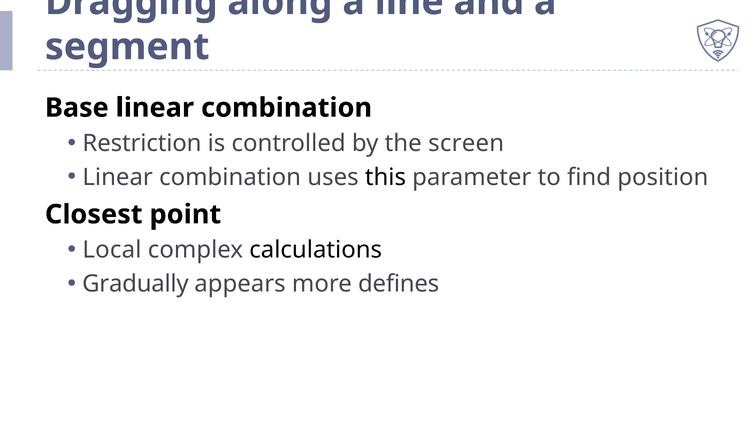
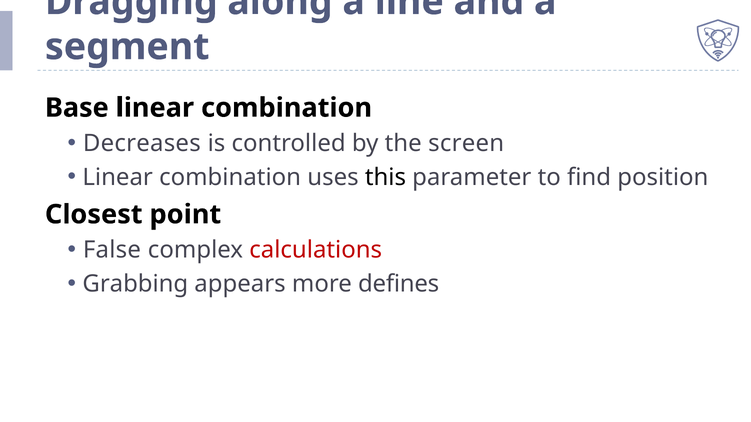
Restriction: Restriction -> Decreases
Local: Local -> False
calculations colour: black -> red
Gradually: Gradually -> Grabbing
